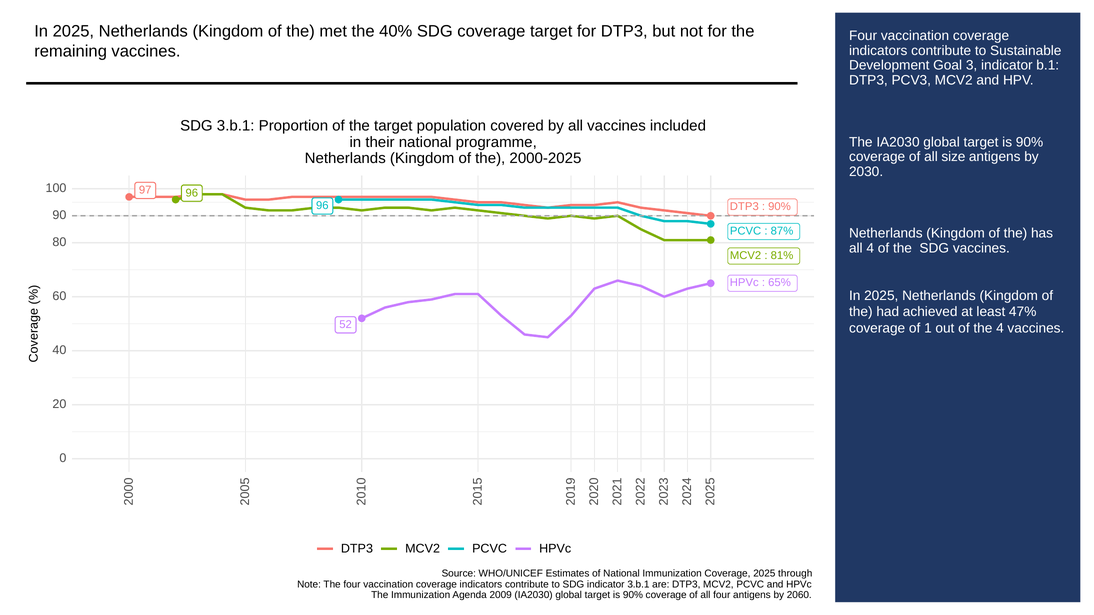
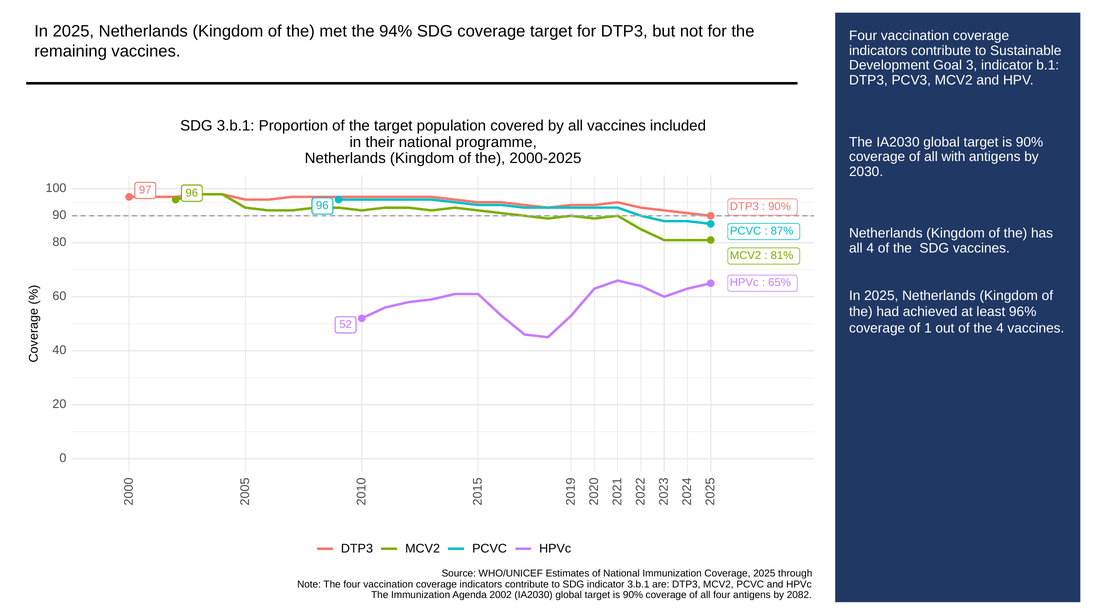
40%: 40% -> 94%
size: size -> with
47%: 47% -> 96%
2009: 2009 -> 2002
2060: 2060 -> 2082
